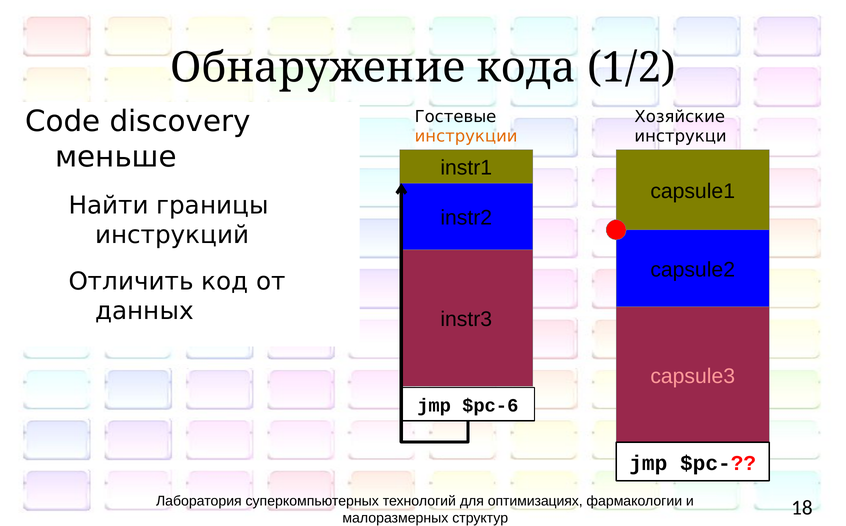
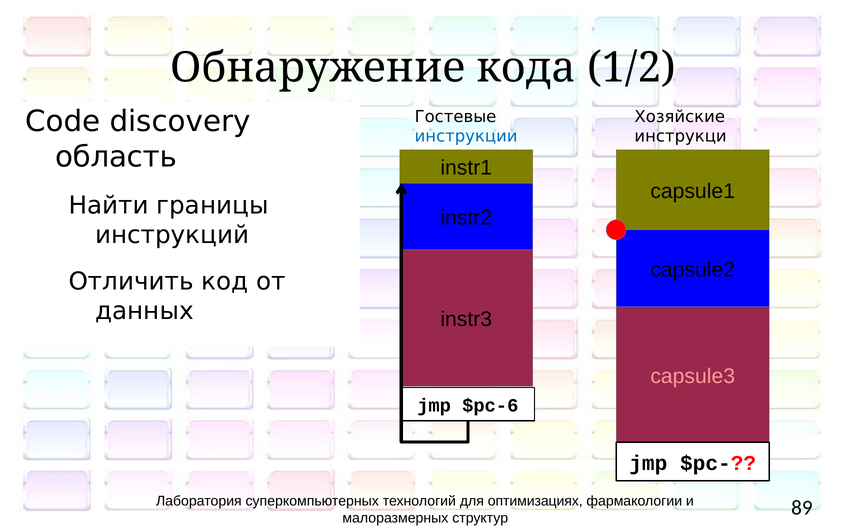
инструкции colour: orange -> blue
меньше: меньше -> область
18: 18 -> 89
